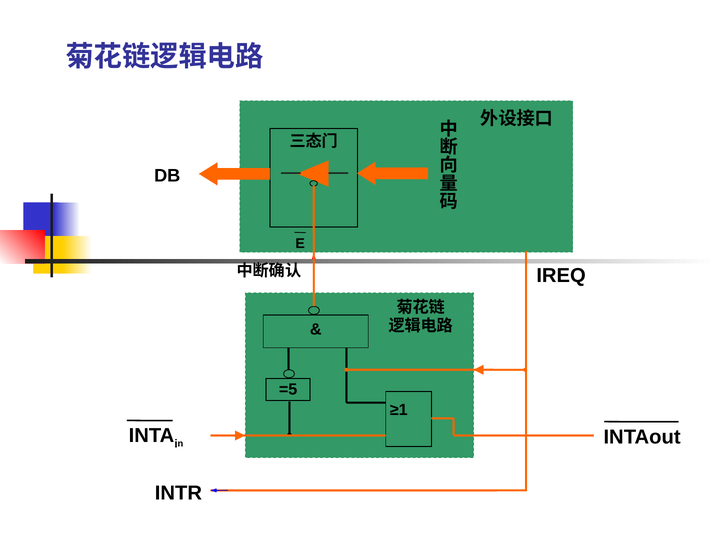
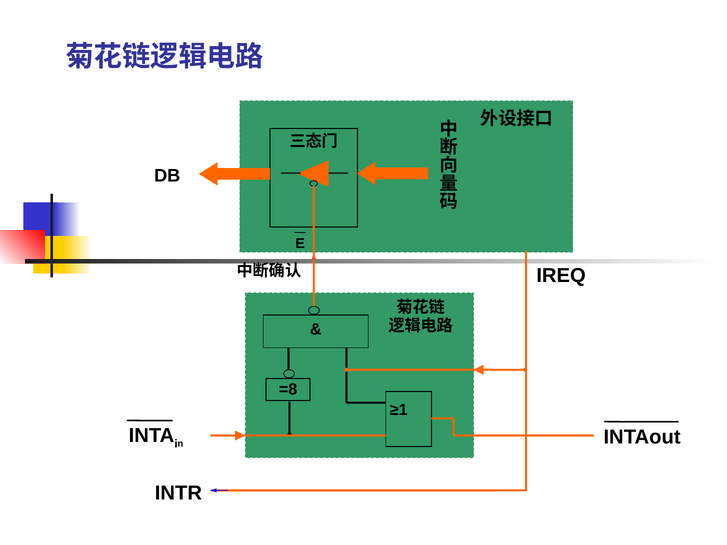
=5: =5 -> =8
